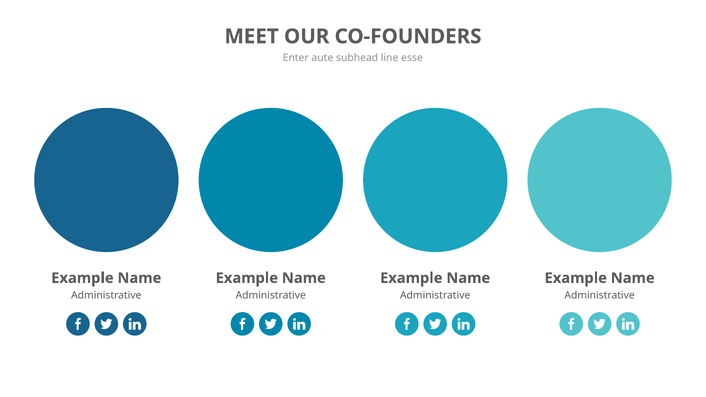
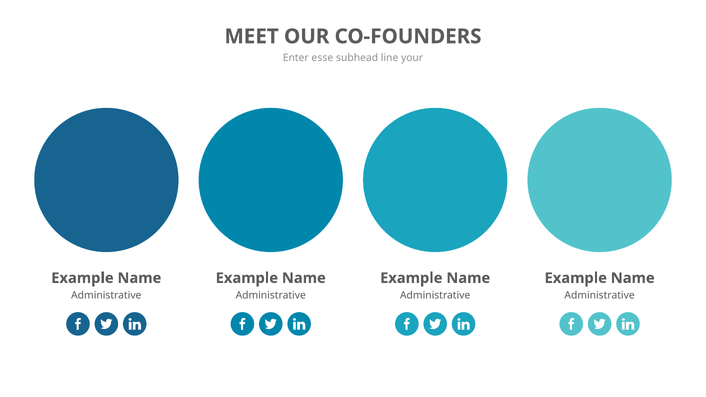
aute: aute -> esse
esse: esse -> your
